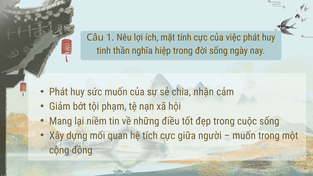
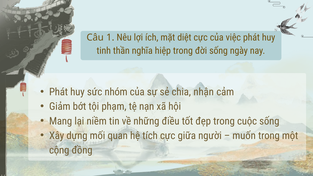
tính: tính -> diệt
sức muốn: muốn -> nhóm
